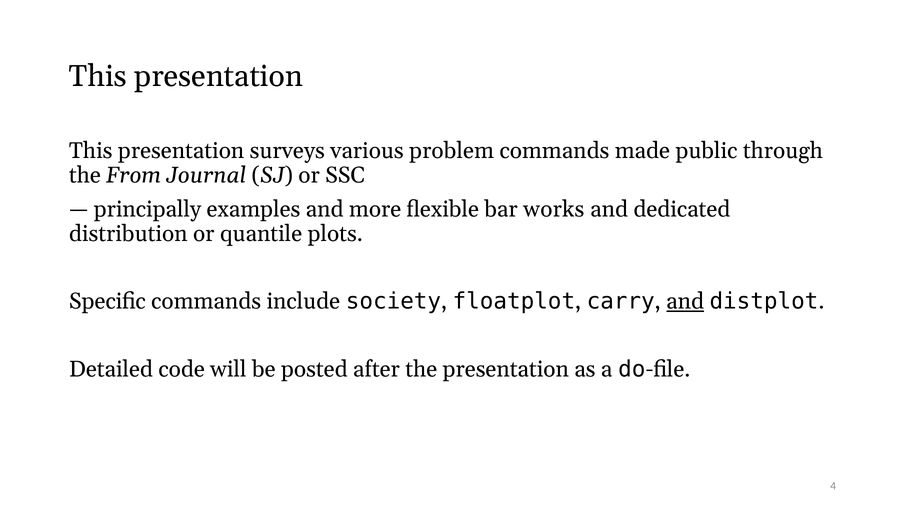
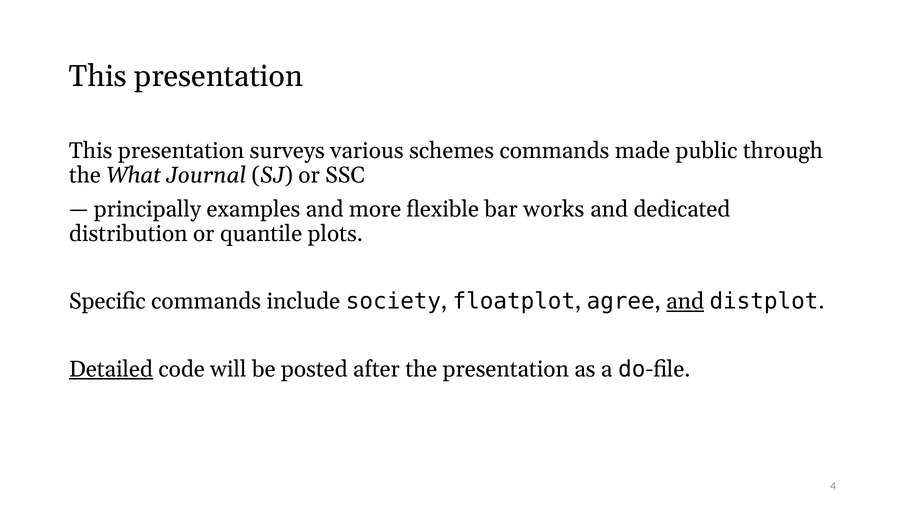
problem: problem -> schemes
From: From -> What
carry: carry -> agree
Detailed underline: none -> present
